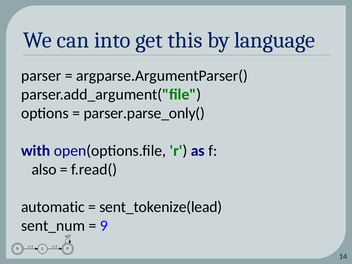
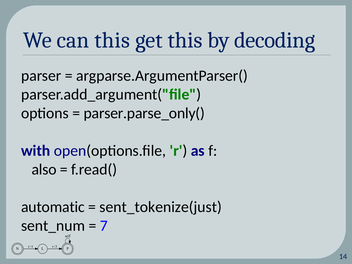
can into: into -> this
language: language -> decoding
sent_tokenize(lead: sent_tokenize(lead -> sent_tokenize(just
9: 9 -> 7
